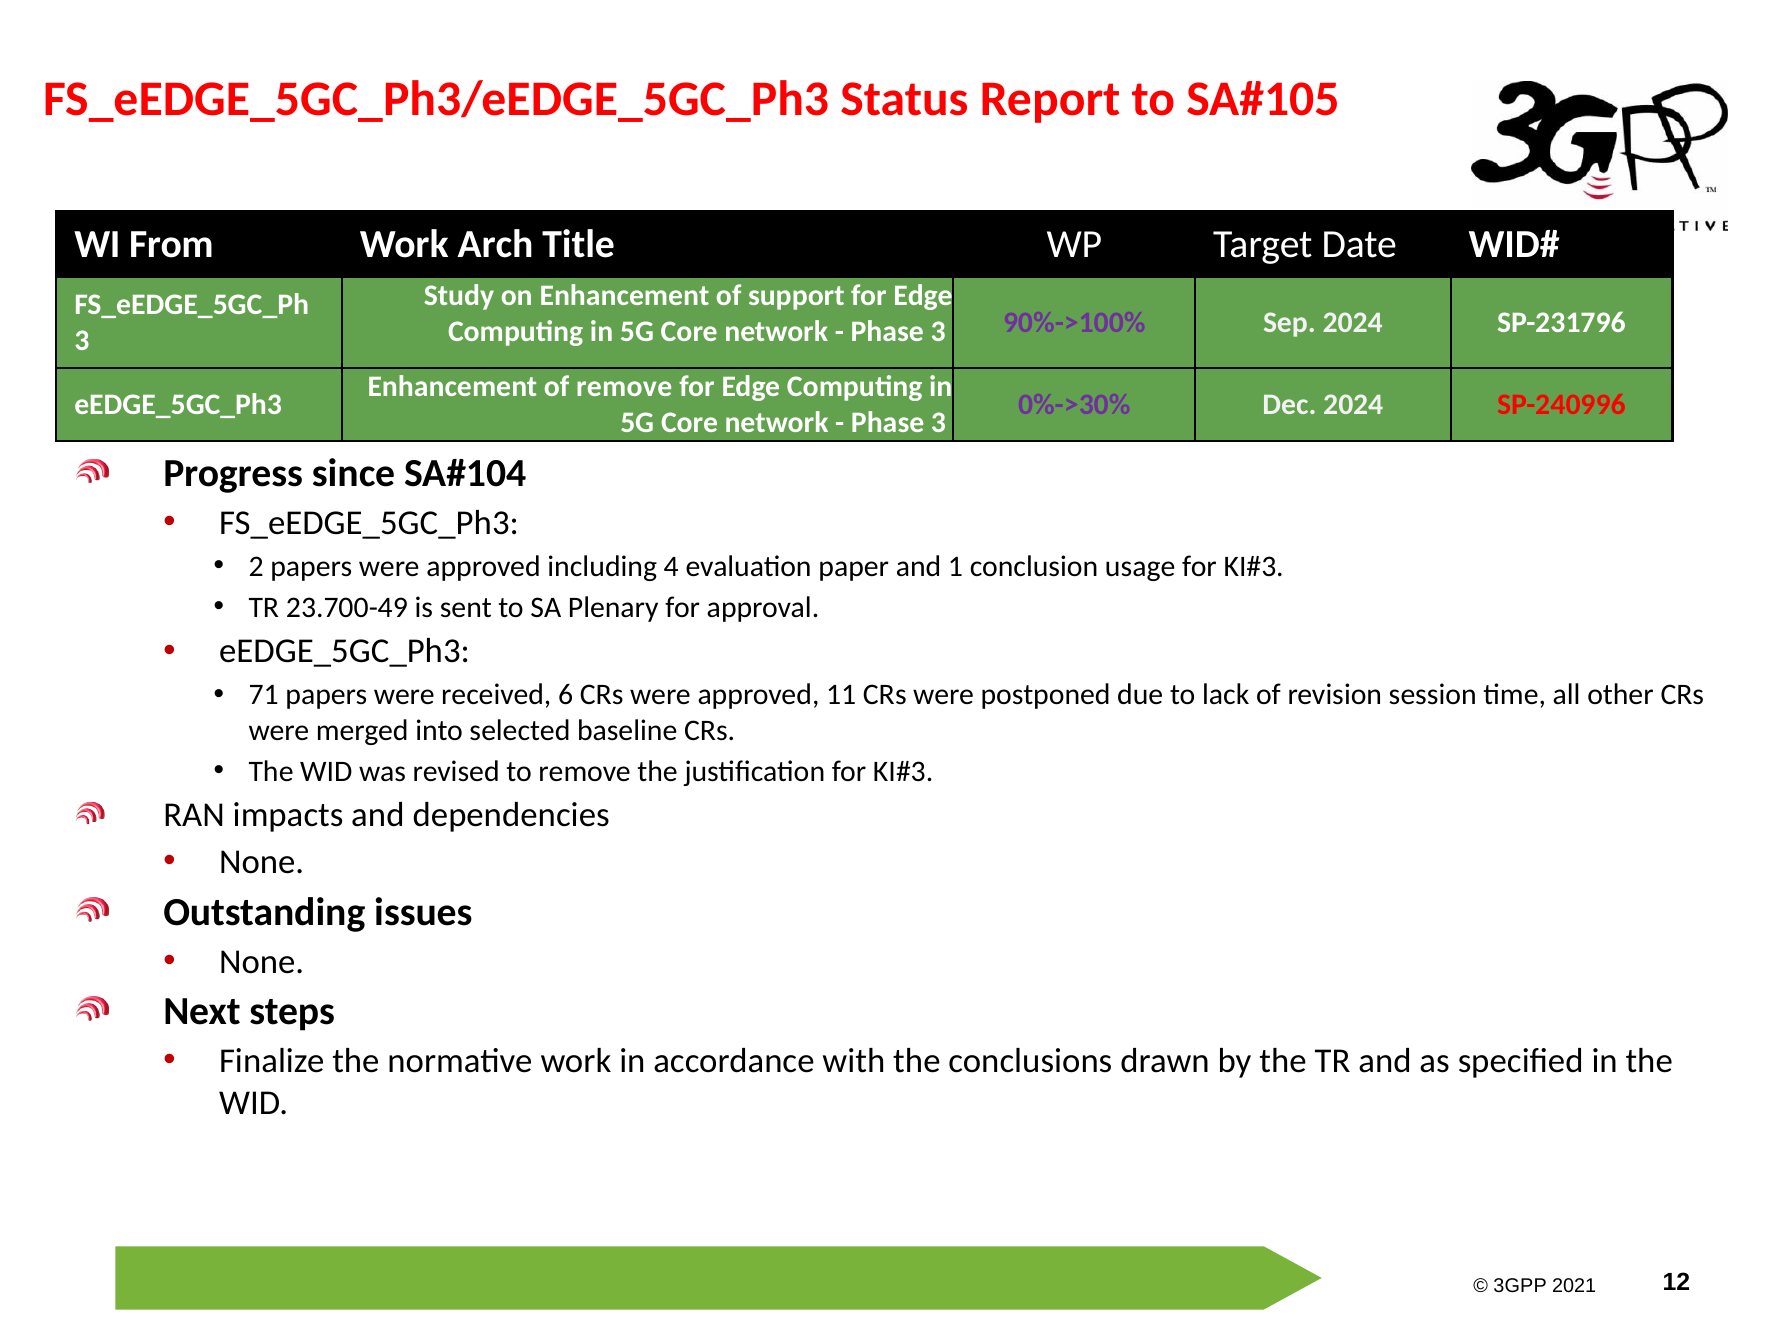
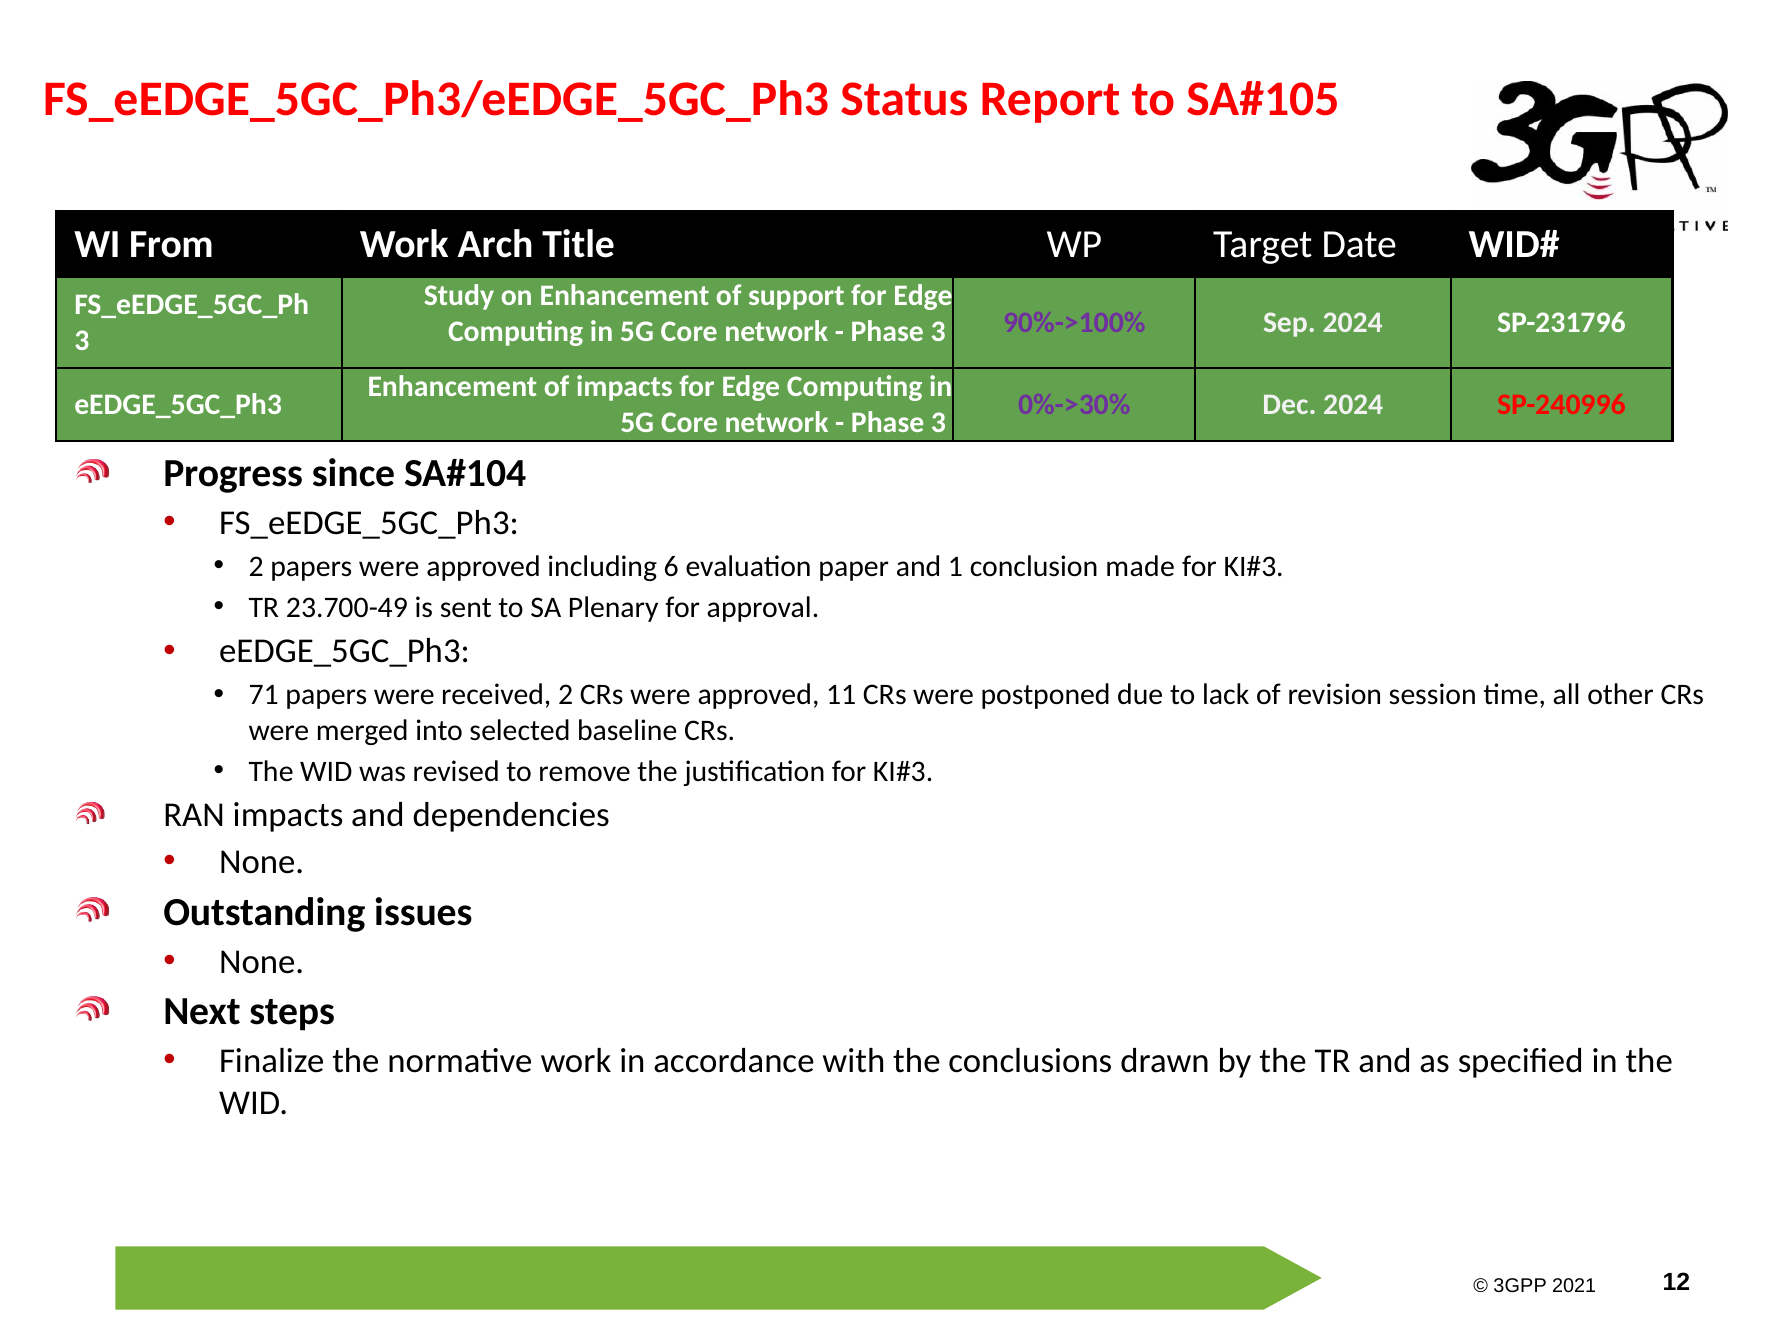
of remove: remove -> impacts
4: 4 -> 6
usage: usage -> made
received 6: 6 -> 2
